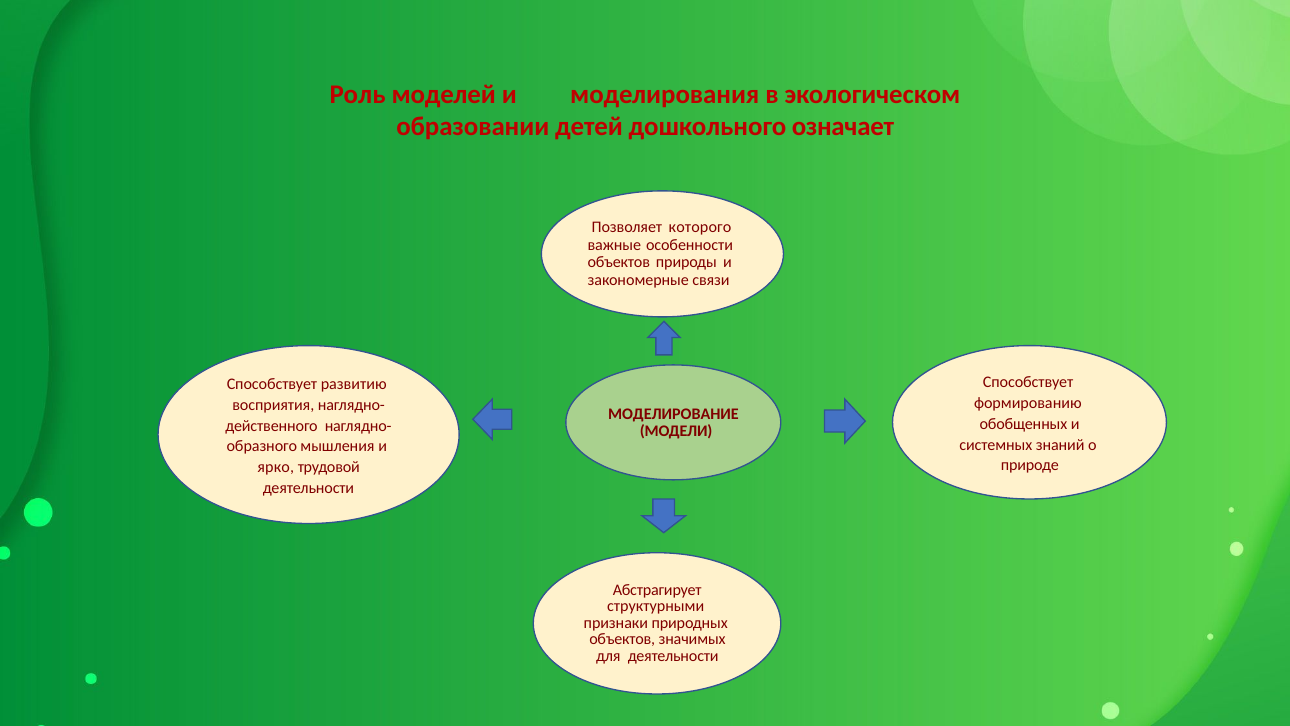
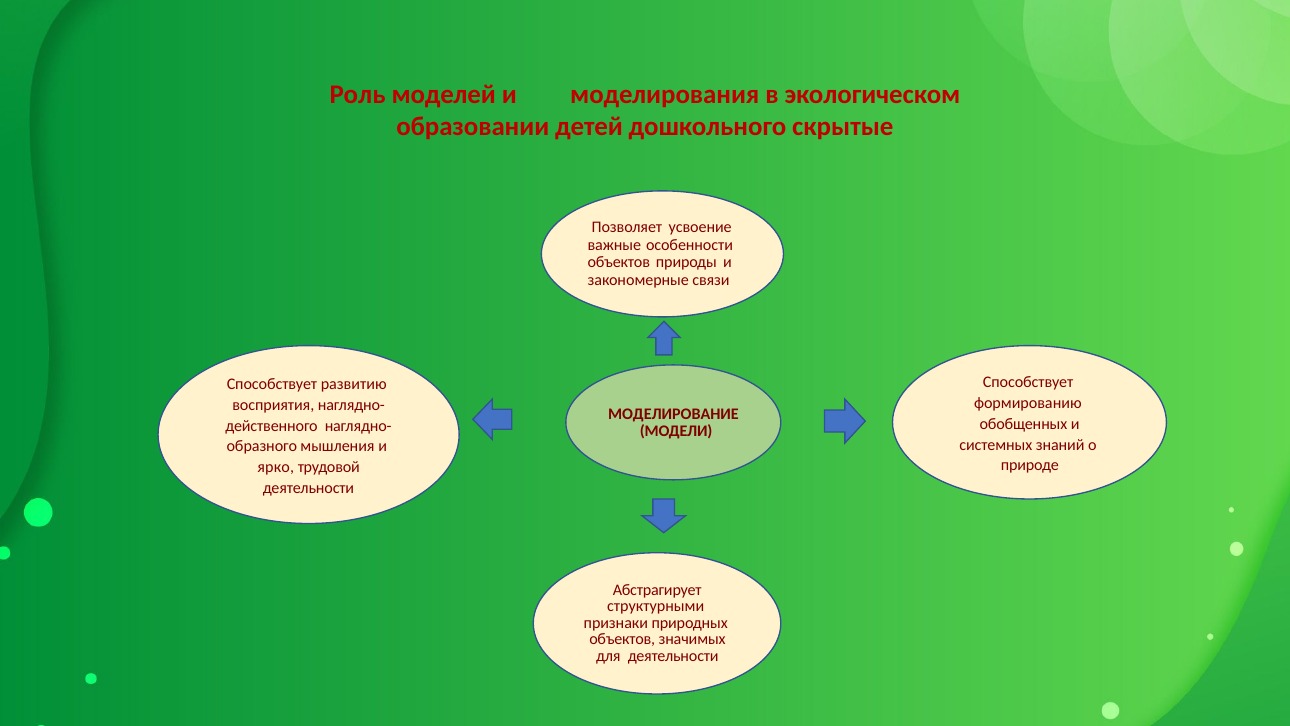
означает: означает -> скрытые
которого: которого -> усвоение
